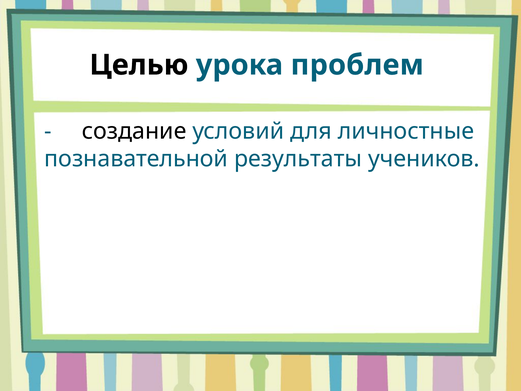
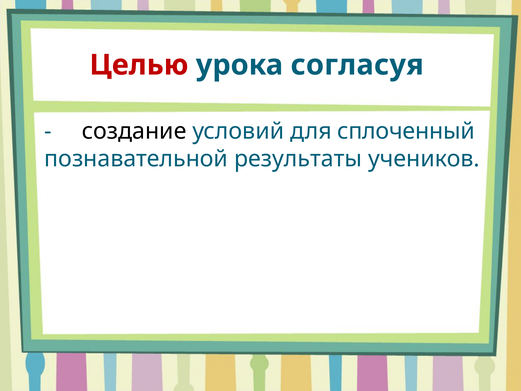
Целью colour: black -> red
проблем: проблем -> согласуя
личностные: личностные -> сплоченный
